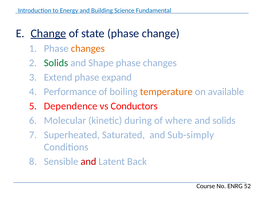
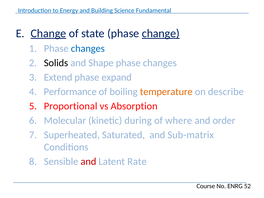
change at (161, 33) underline: none -> present
changes at (88, 49) colour: orange -> blue
Solids at (56, 63) colour: green -> black
available: available -> describe
Dependence: Dependence -> Proportional
Conductors: Conductors -> Absorption
and solids: solids -> order
Sub-simply: Sub-simply -> Sub-matrix
Back: Back -> Rate
